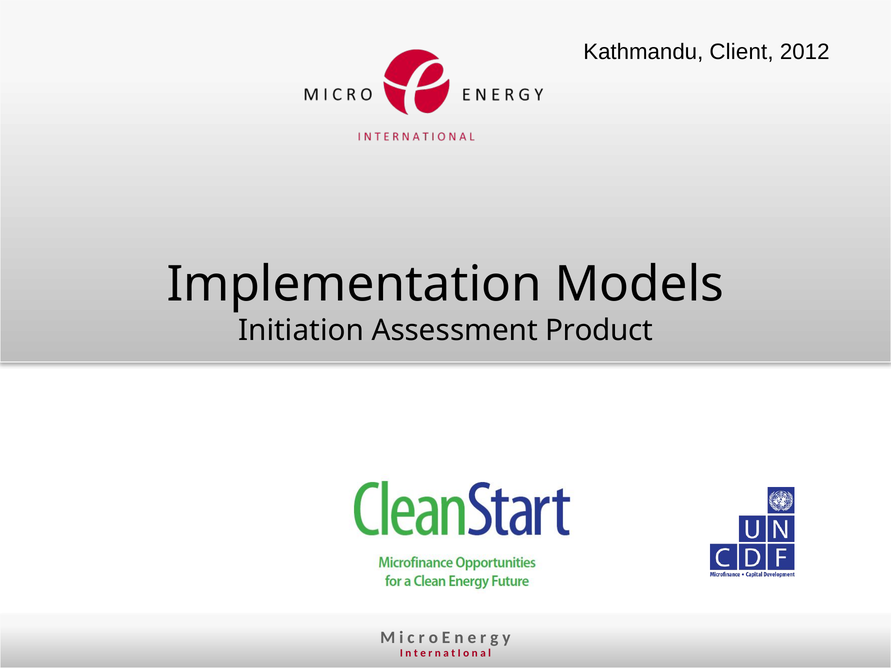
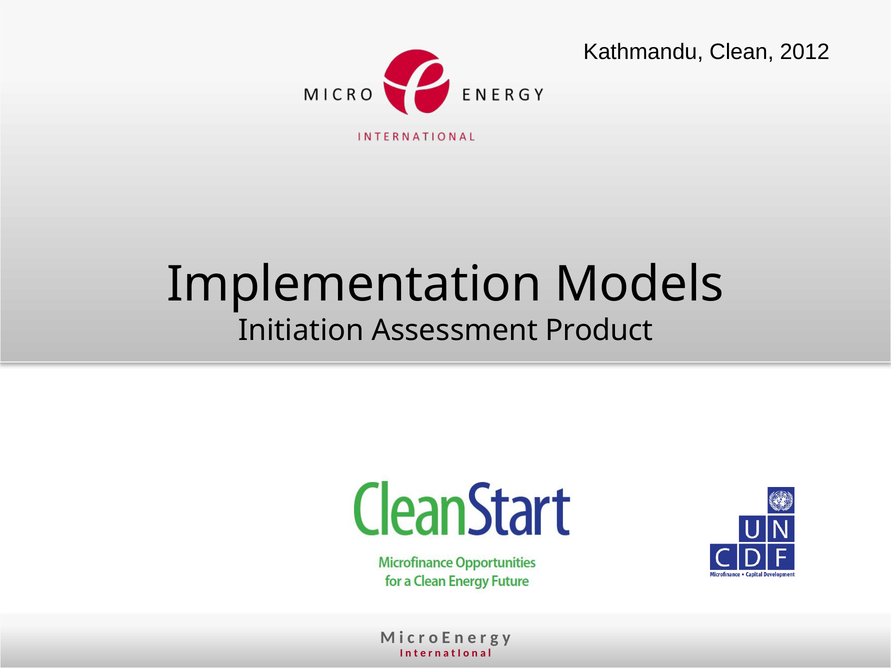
Client: Client -> Clean
